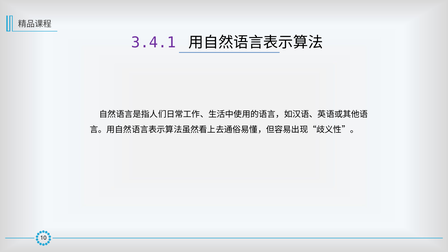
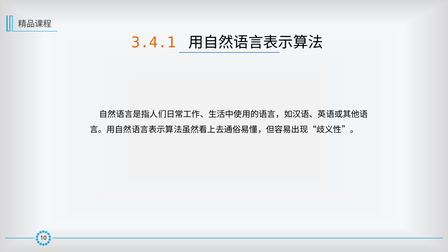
3.4.1 colour: purple -> orange
